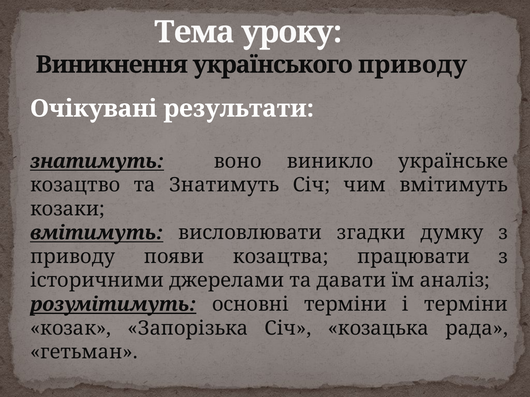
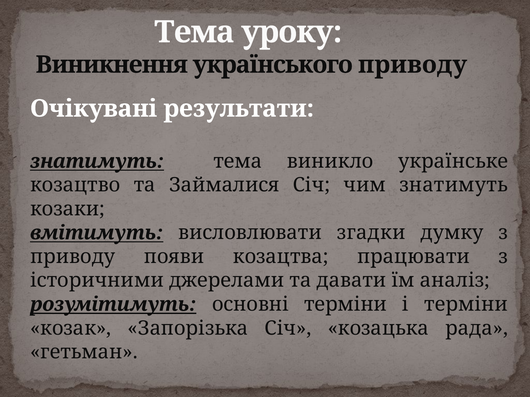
знатимуть воно: воно -> тема
та Знатимуть: Знатимуть -> Займалися
чим вмітимуть: вмітимуть -> знатимуть
